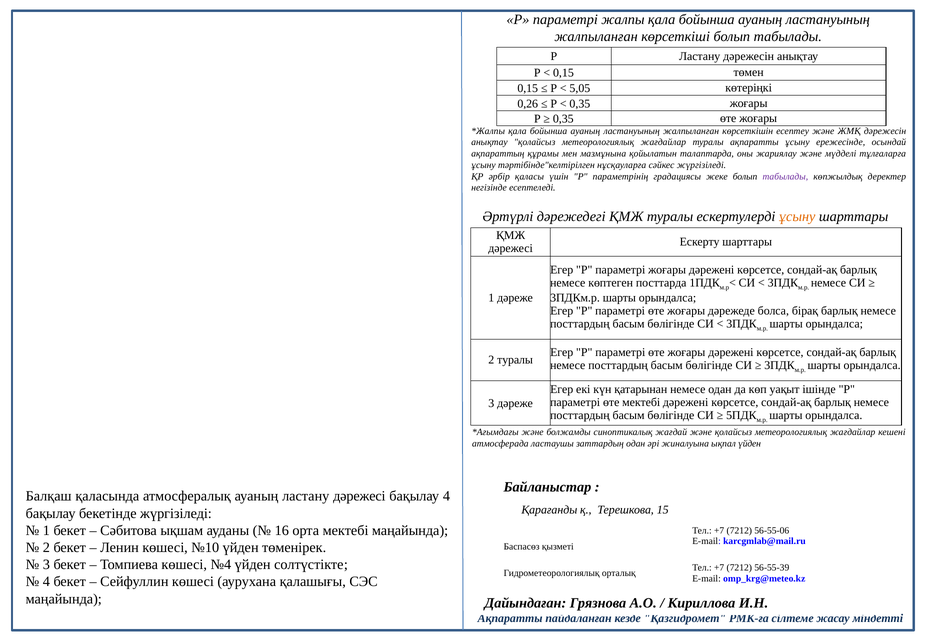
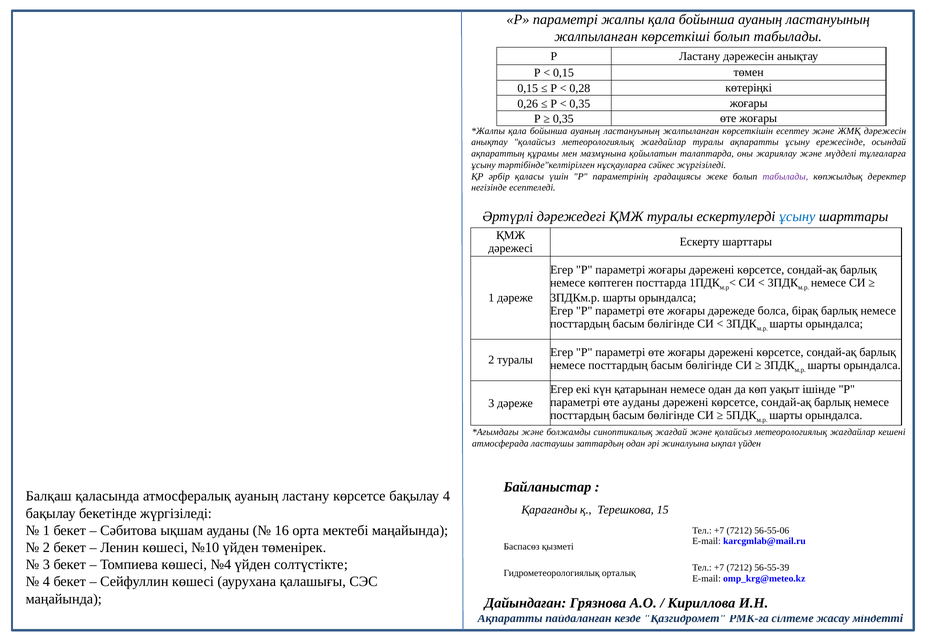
5,05: 5,05 -> 0,28
ұсыну at (797, 216) colour: orange -> blue
өте мектебі: мектебі -> ауданы
ластану дәрежесі: дәрежесі -> көрсетсе
